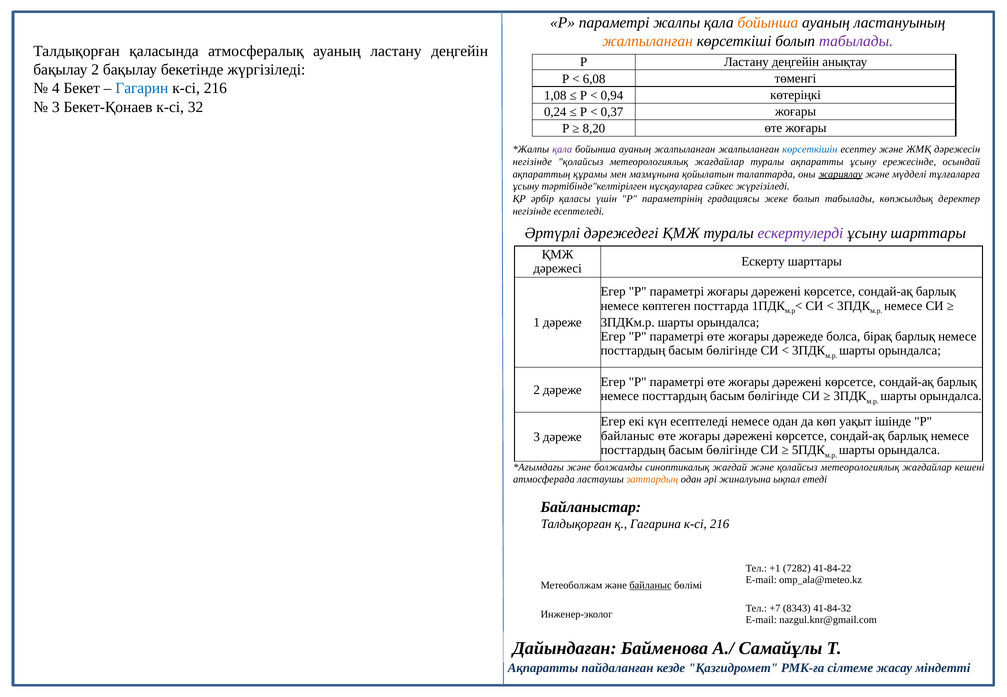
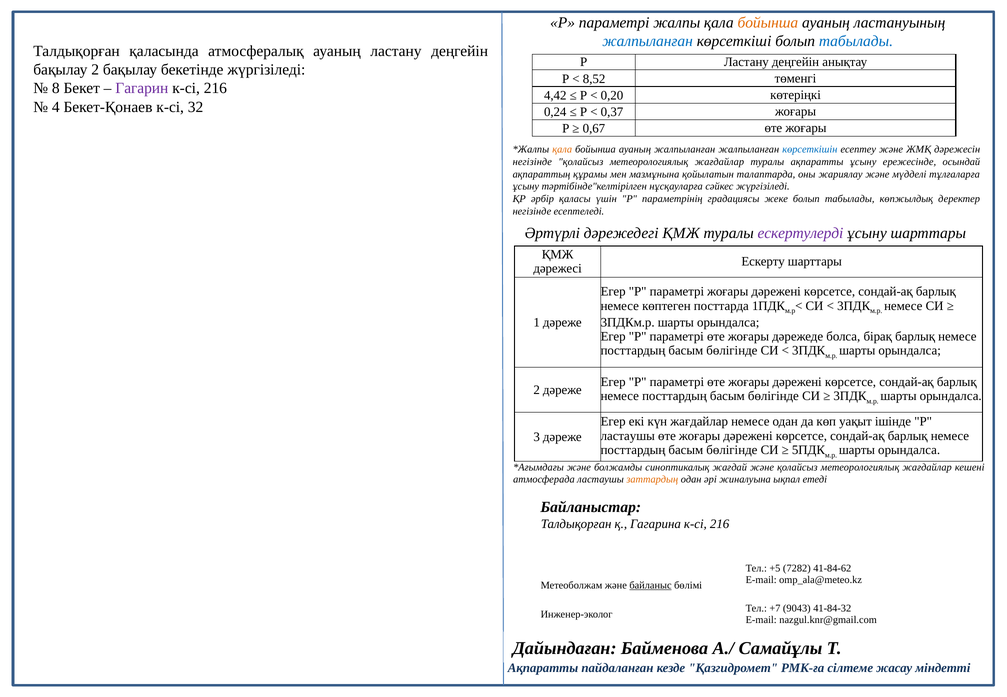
жалпыланған at (648, 41) colour: orange -> blue
табылады at (856, 41) colour: purple -> blue
6,08: 6,08 -> 8,52
4: 4 -> 8
Гагарин colour: blue -> purple
1,08: 1,08 -> 4,42
0,94: 0,94 -> 0,20
3 at (56, 107): 3 -> 4
8,20: 8,20 -> 0,67
қала at (562, 149) colour: purple -> orange
жариялау underline: present -> none
күн есептеледі: есептеледі -> жағдайлар
байланыс at (628, 436): байланыс -> ластаушы
+1: +1 -> +5
41-84-22: 41-84-22 -> 41-84-62
8343: 8343 -> 9043
